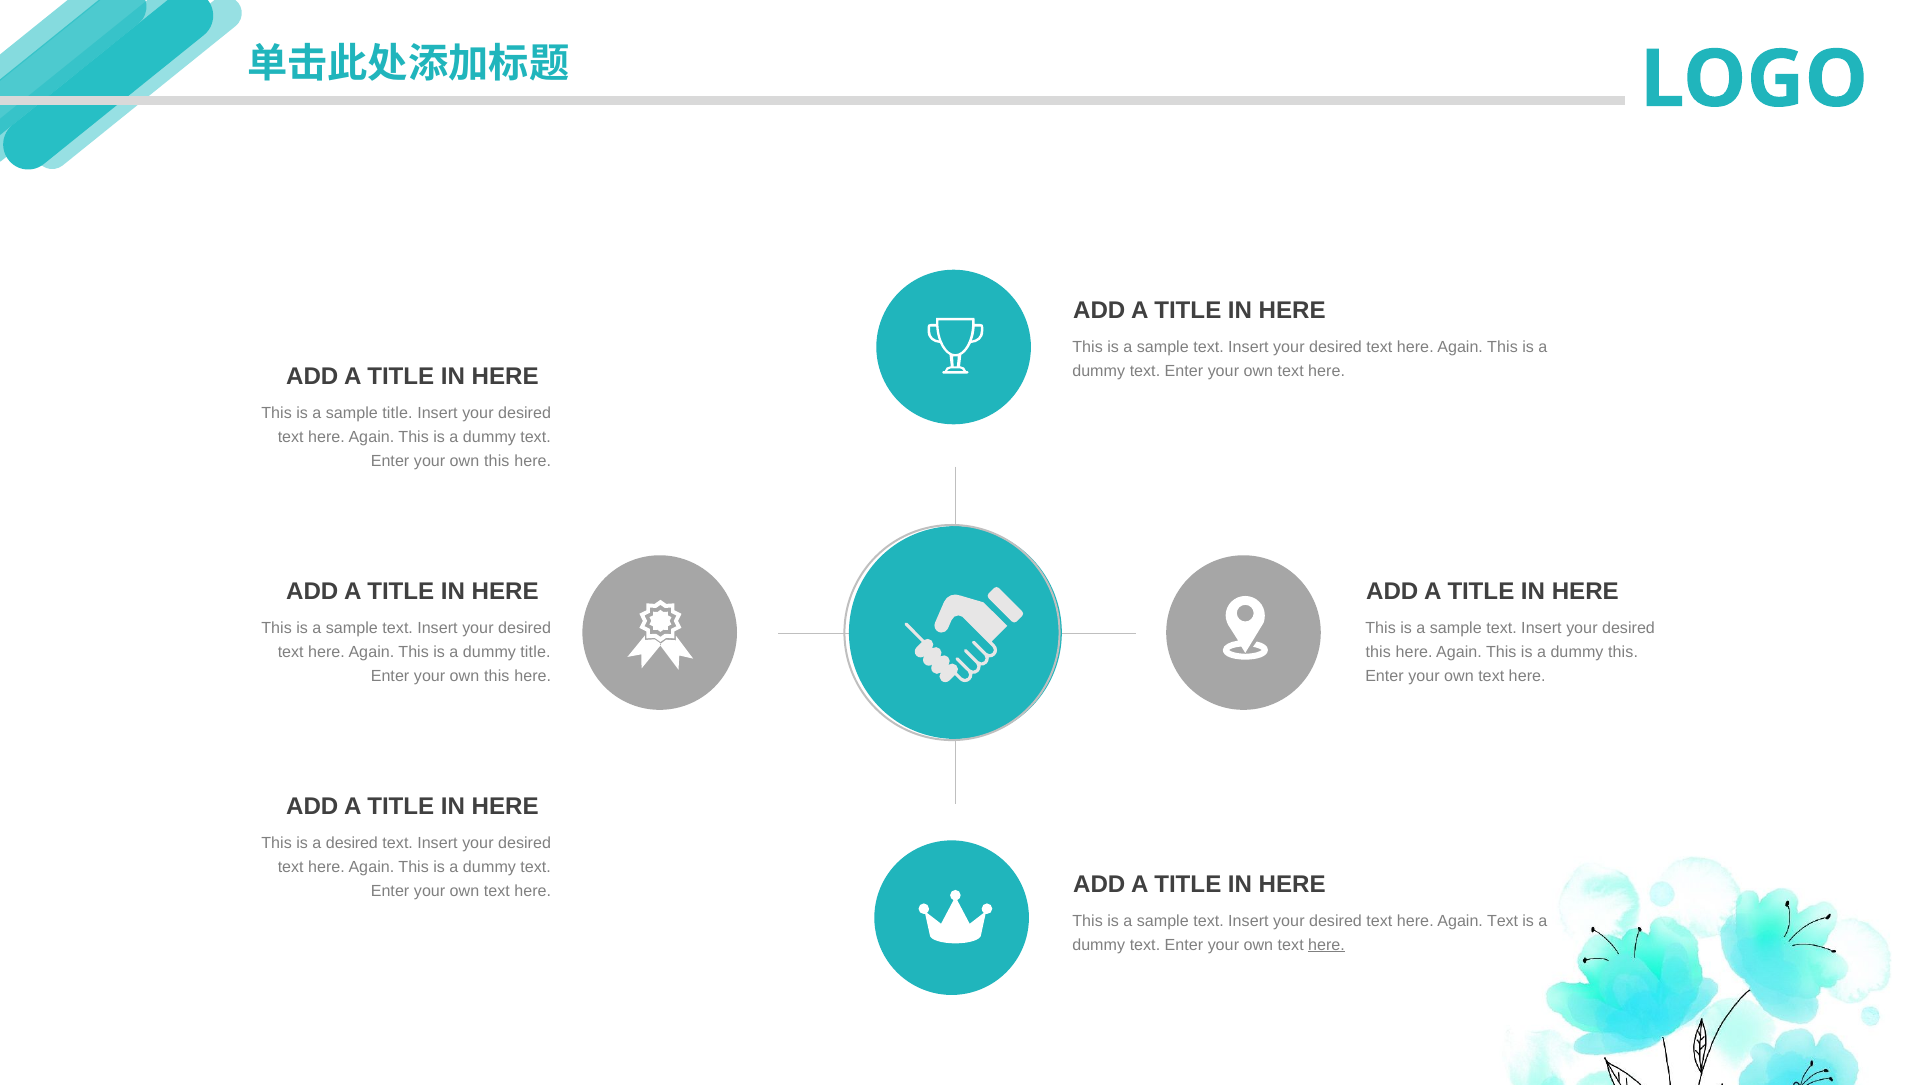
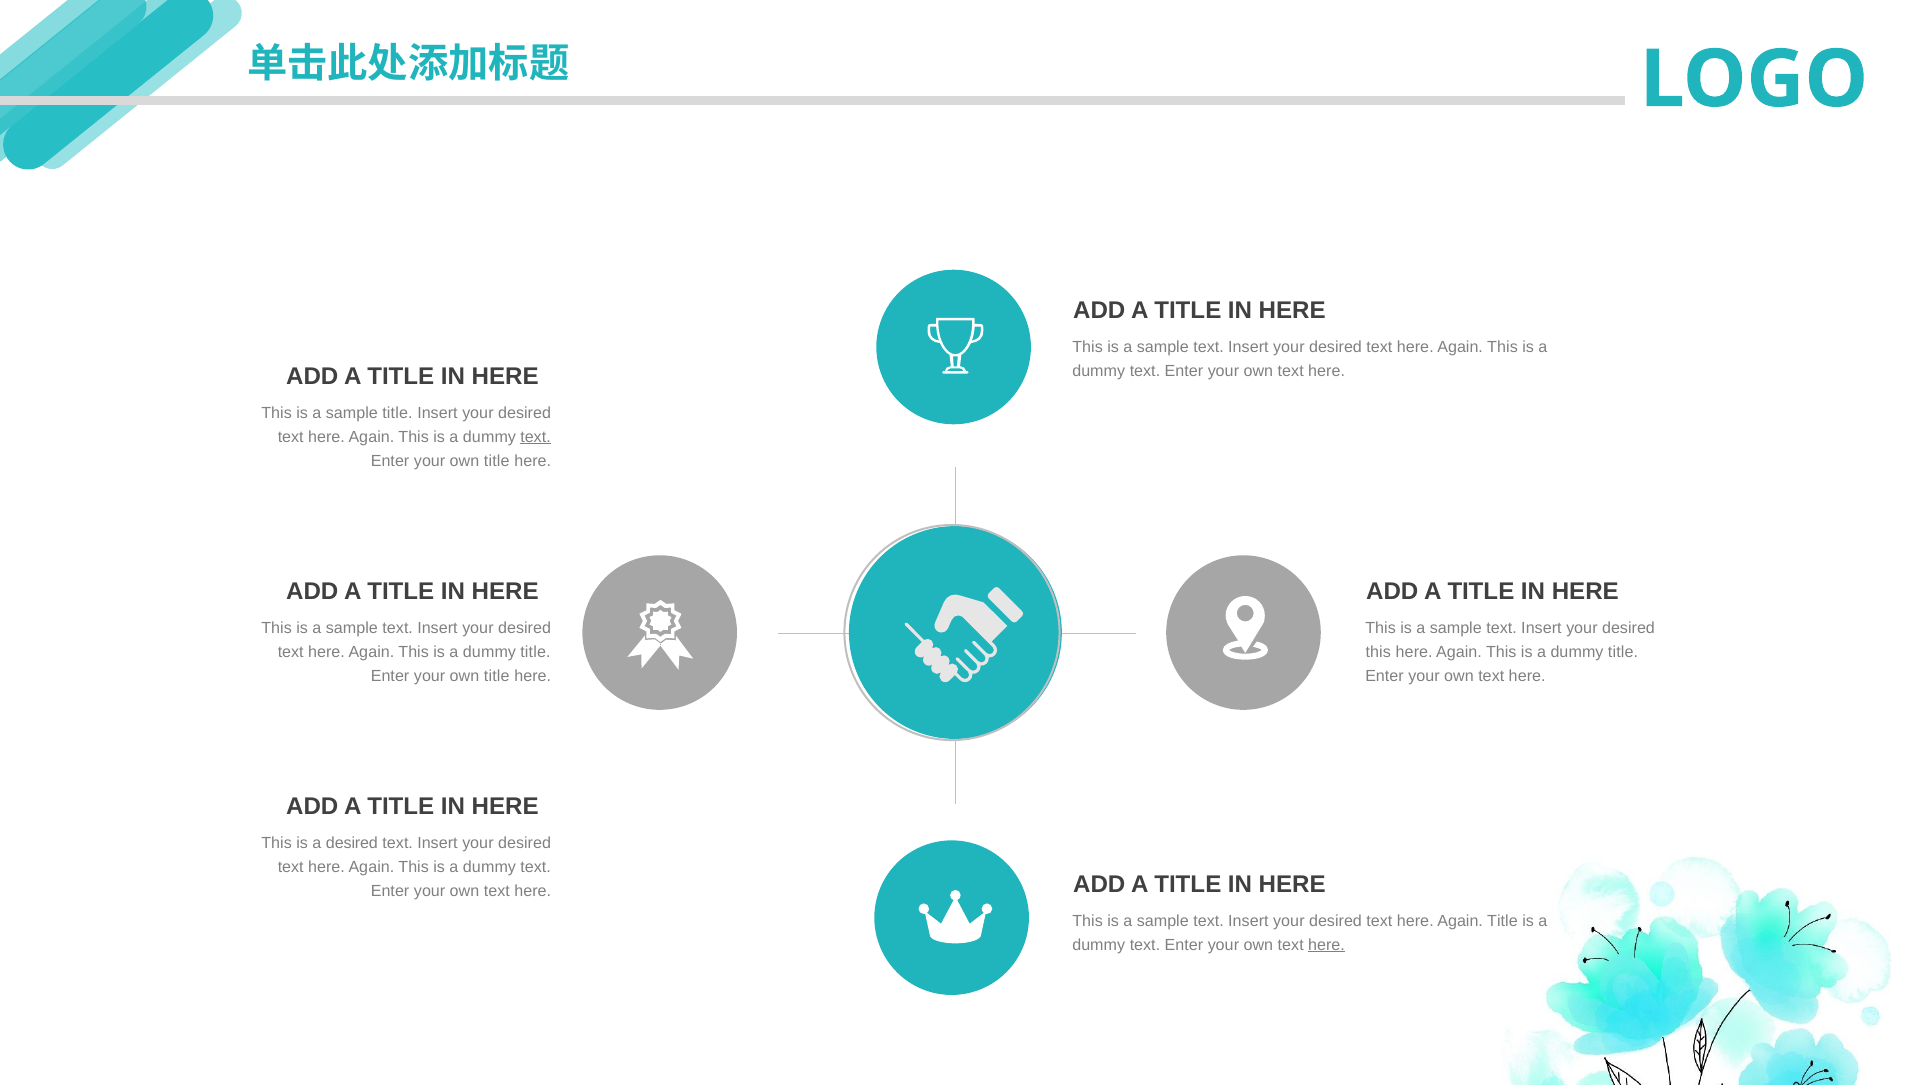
text at (536, 437) underline: none -> present
this at (497, 461): this -> title
this at (1623, 652): this -> title
this at (497, 676): this -> title
Again Text: Text -> Title
